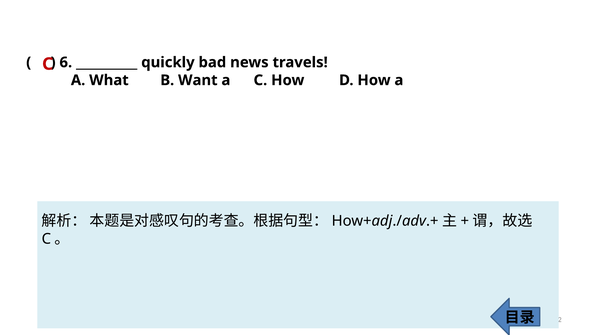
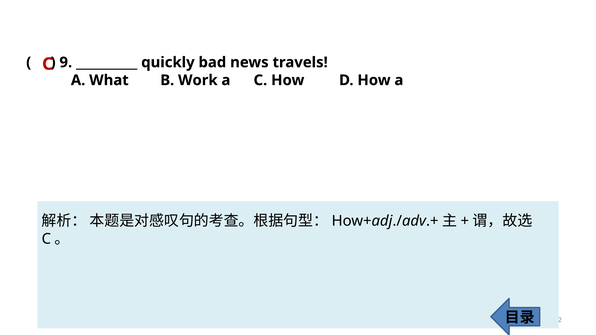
6: 6 -> 9
Want: Want -> Work
